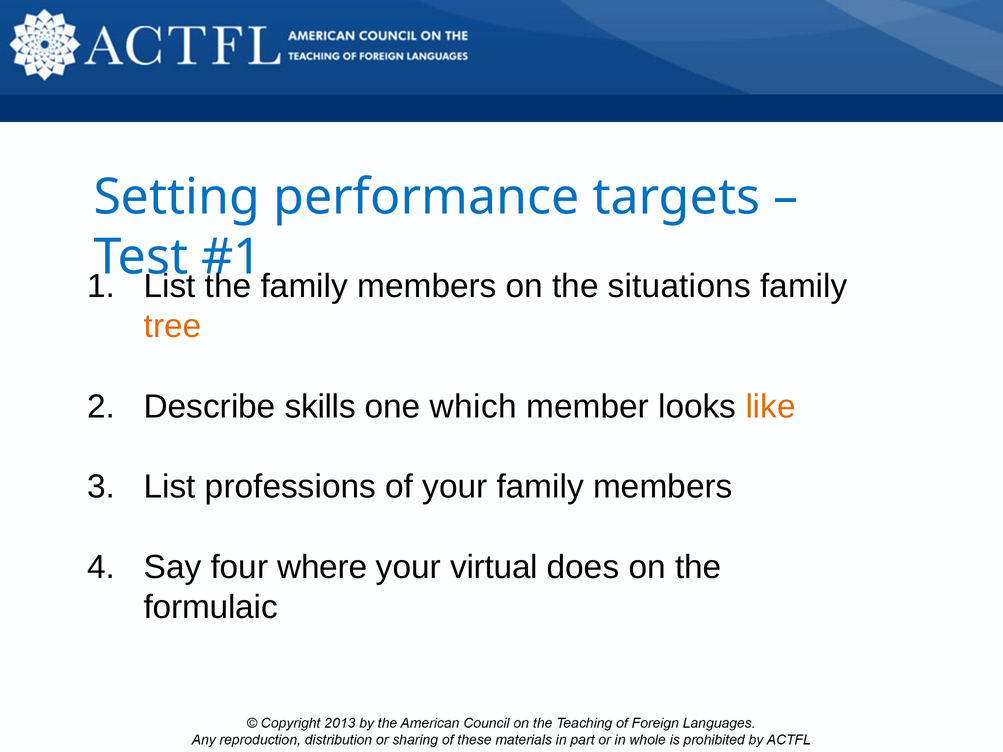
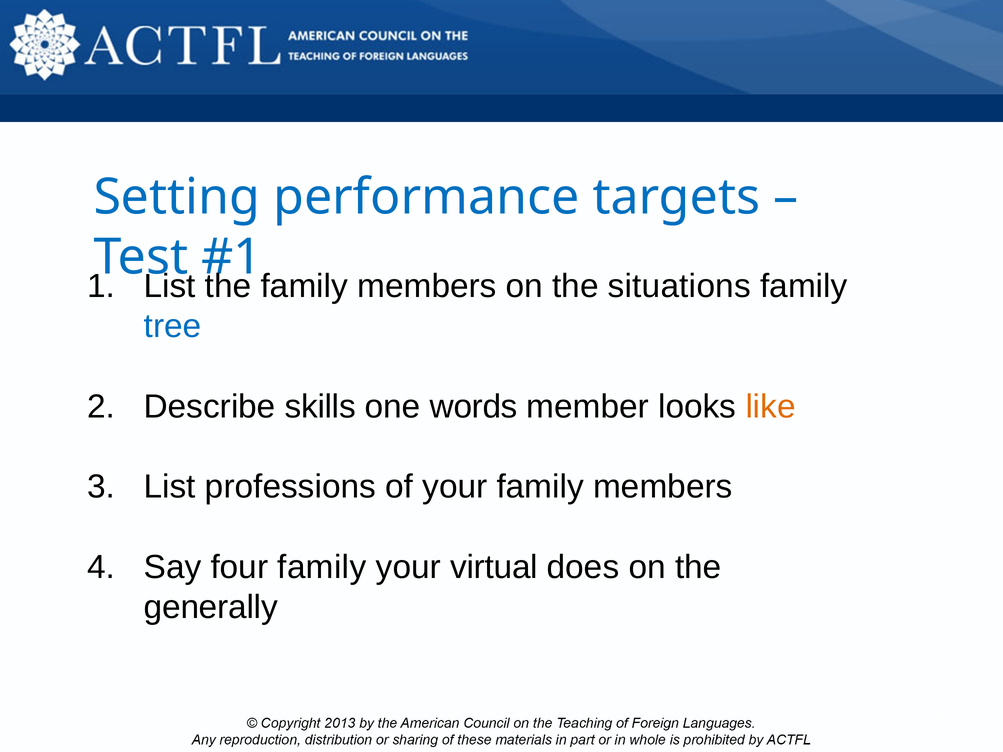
tree colour: orange -> blue
which: which -> words
four where: where -> family
formulaic: formulaic -> generally
